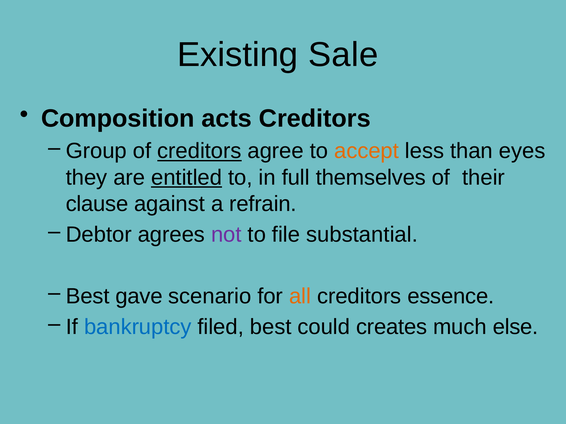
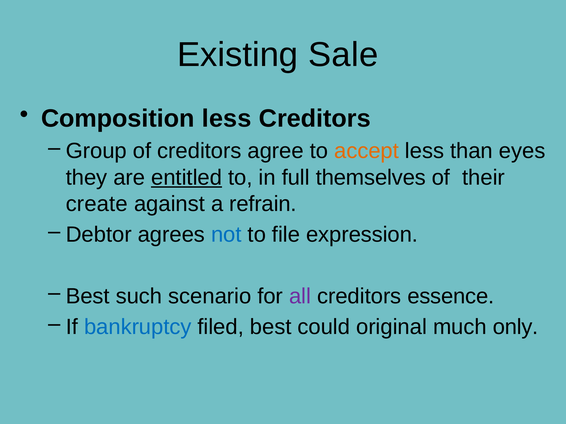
Composition acts: acts -> less
creditors at (199, 151) underline: present -> none
clause: clause -> create
not colour: purple -> blue
substantial: substantial -> expression
gave: gave -> such
all colour: orange -> purple
creates: creates -> original
else: else -> only
